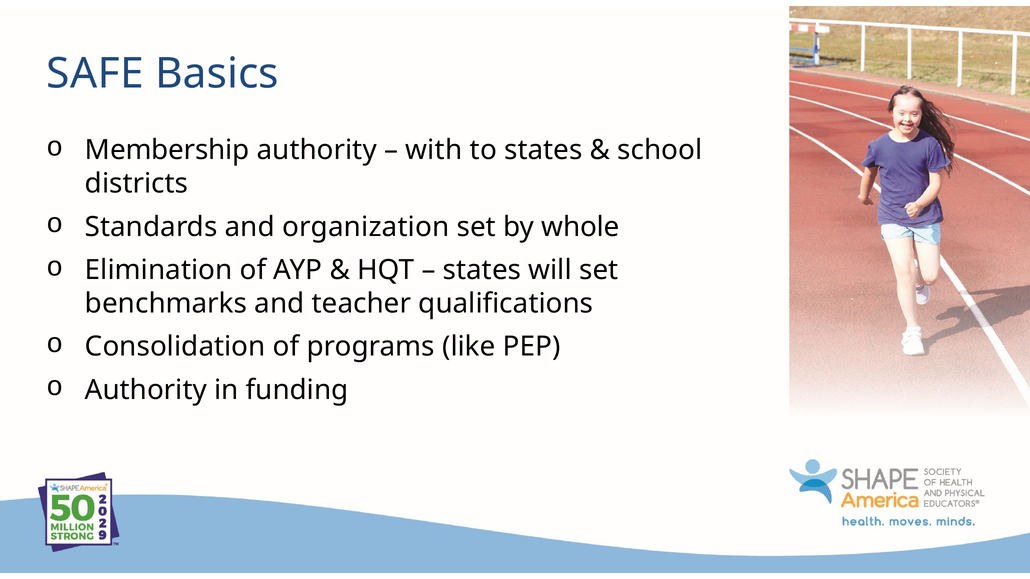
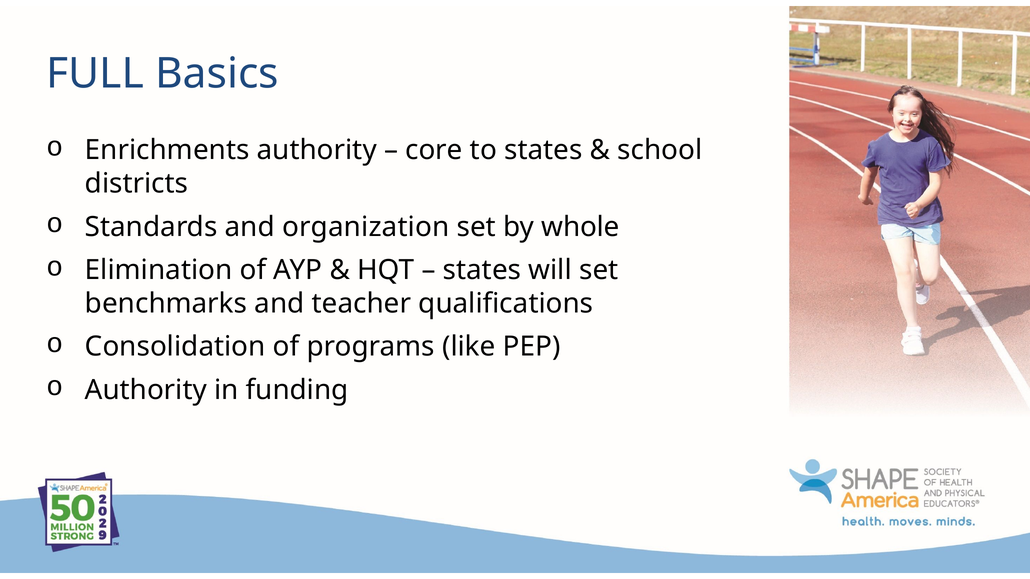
SAFE: SAFE -> FULL
Membership: Membership -> Enrichments
with: with -> core
